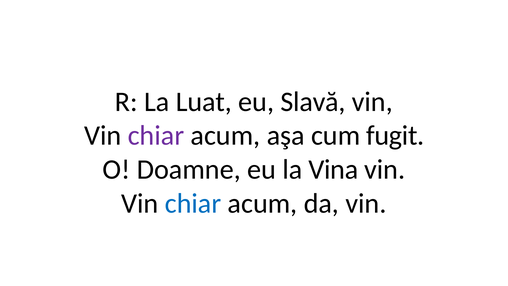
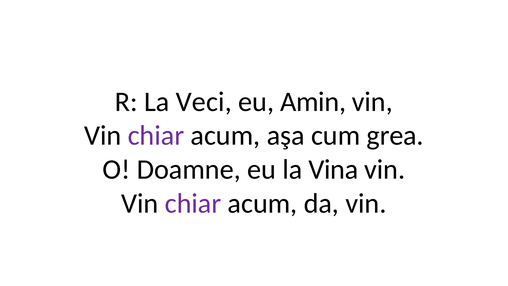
Luat: Luat -> Veci
Slavă: Slavă -> Amin
fugit: fugit -> grea
chiar at (193, 203) colour: blue -> purple
